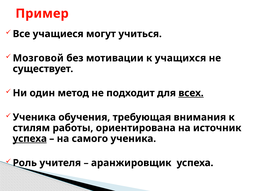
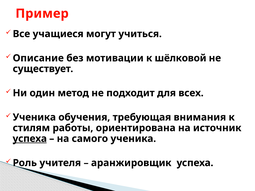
Мозговой: Мозговой -> Описание
учащихся: учащихся -> шёлковой
всех underline: present -> none
